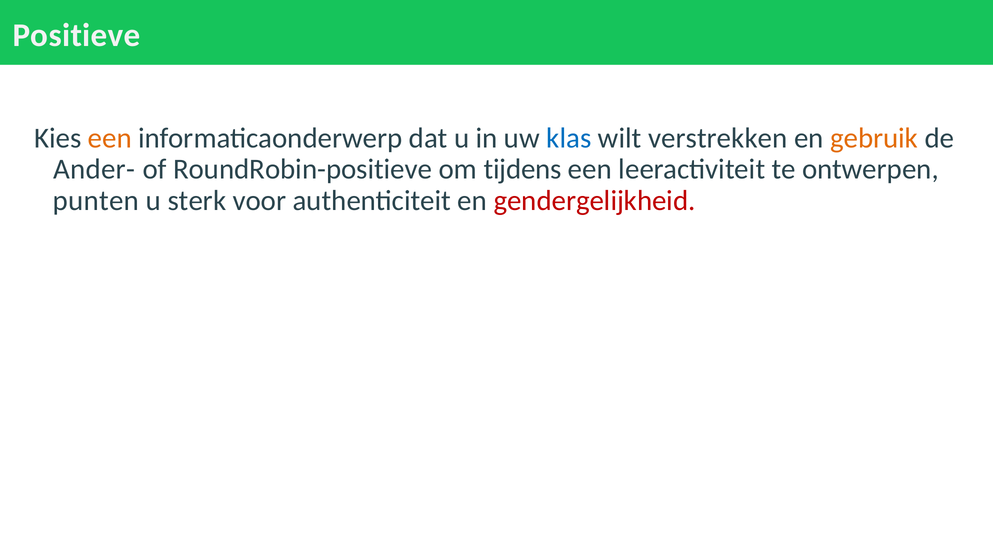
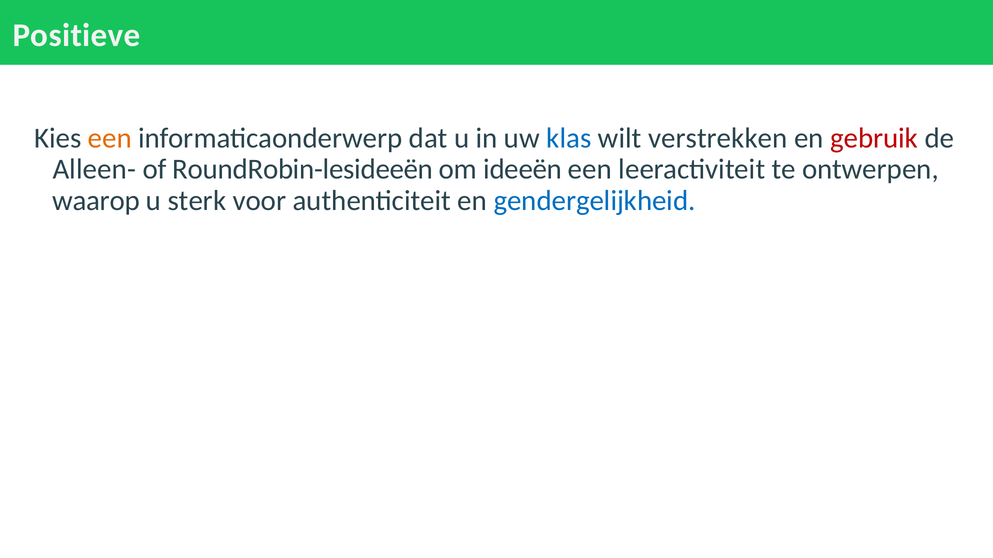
gebruik colour: orange -> red
Ander-: Ander- -> Alleen-
RoundRobin-positieve: RoundRobin-positieve -> RoundRobin-lesideeën
tijdens: tijdens -> ideeën
punten: punten -> waarop
gendergelijkheid colour: red -> blue
